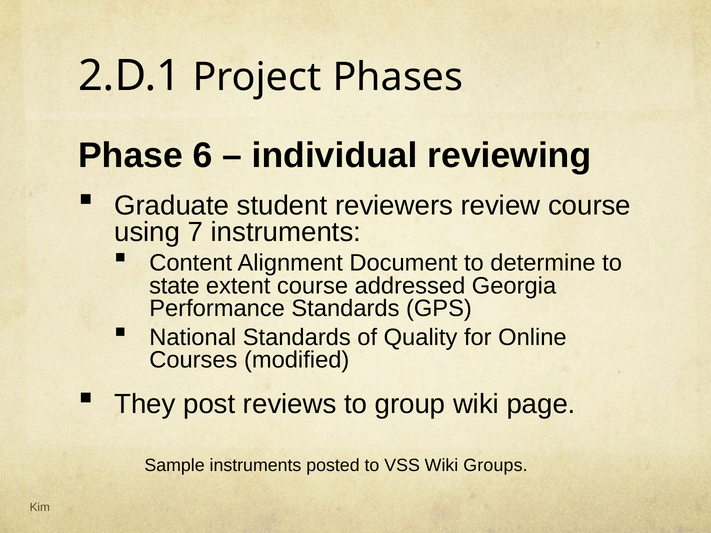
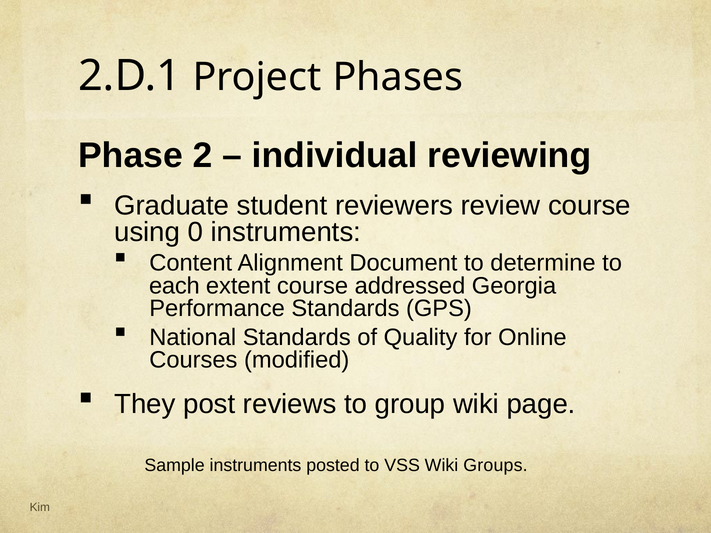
6: 6 -> 2
7: 7 -> 0
state: state -> each
